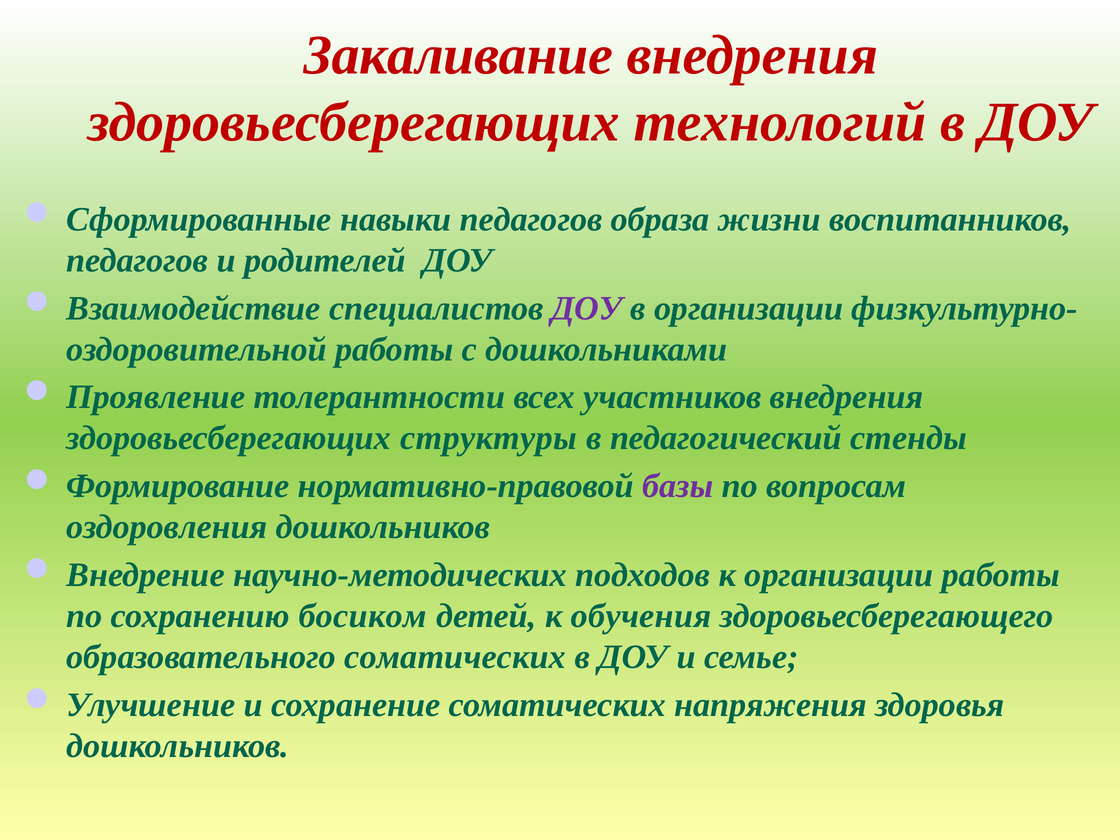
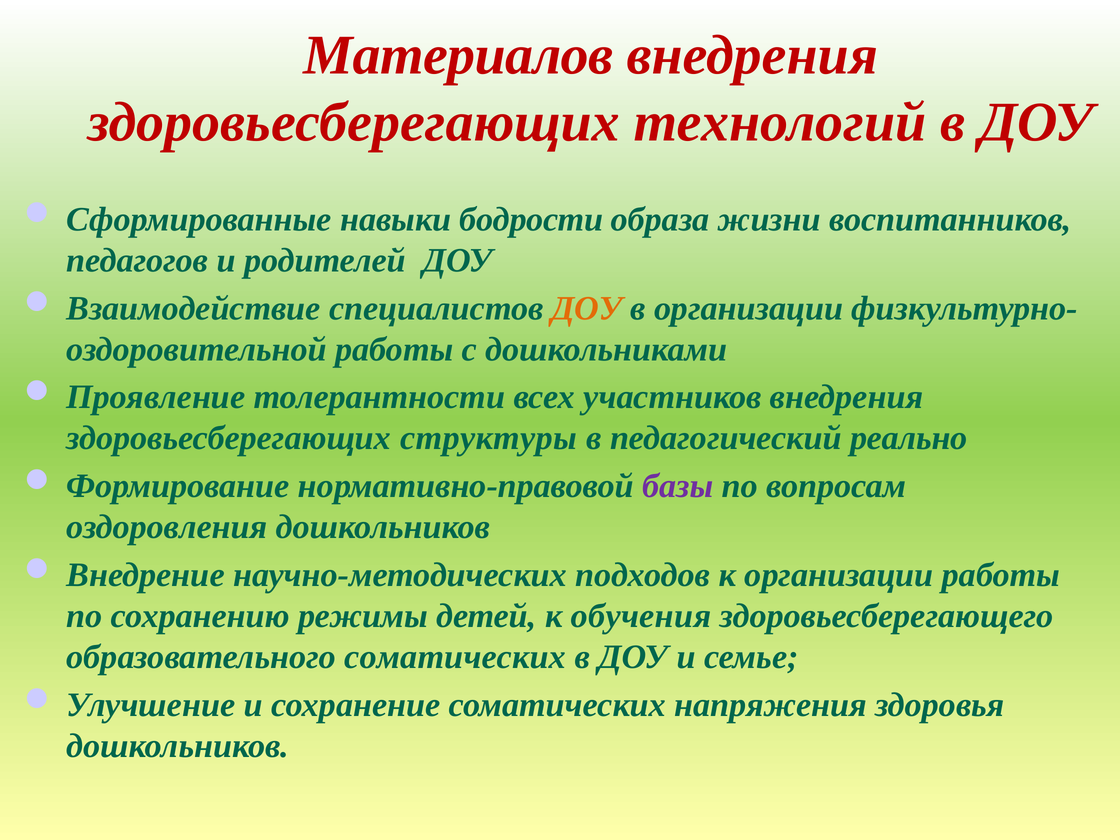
Закаливание: Закаливание -> Материалов
навыки педагогов: педагогов -> бодрости
ДОУ at (587, 308) colour: purple -> orange
стенды: стенды -> реально
босиком: босиком -> режимы
